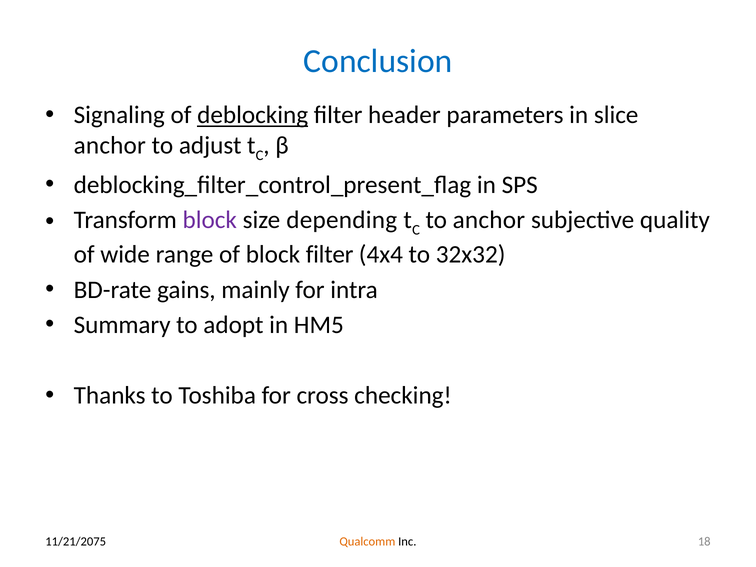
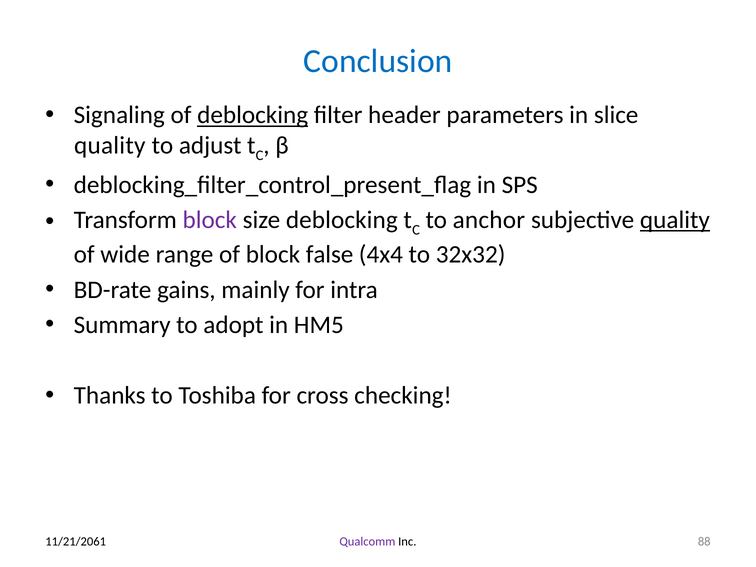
anchor at (110, 145): anchor -> quality
size depending: depending -> deblocking
quality at (675, 220) underline: none -> present
block filter: filter -> false
Qualcomm colour: orange -> purple
18: 18 -> 88
11/21/2075: 11/21/2075 -> 11/21/2061
